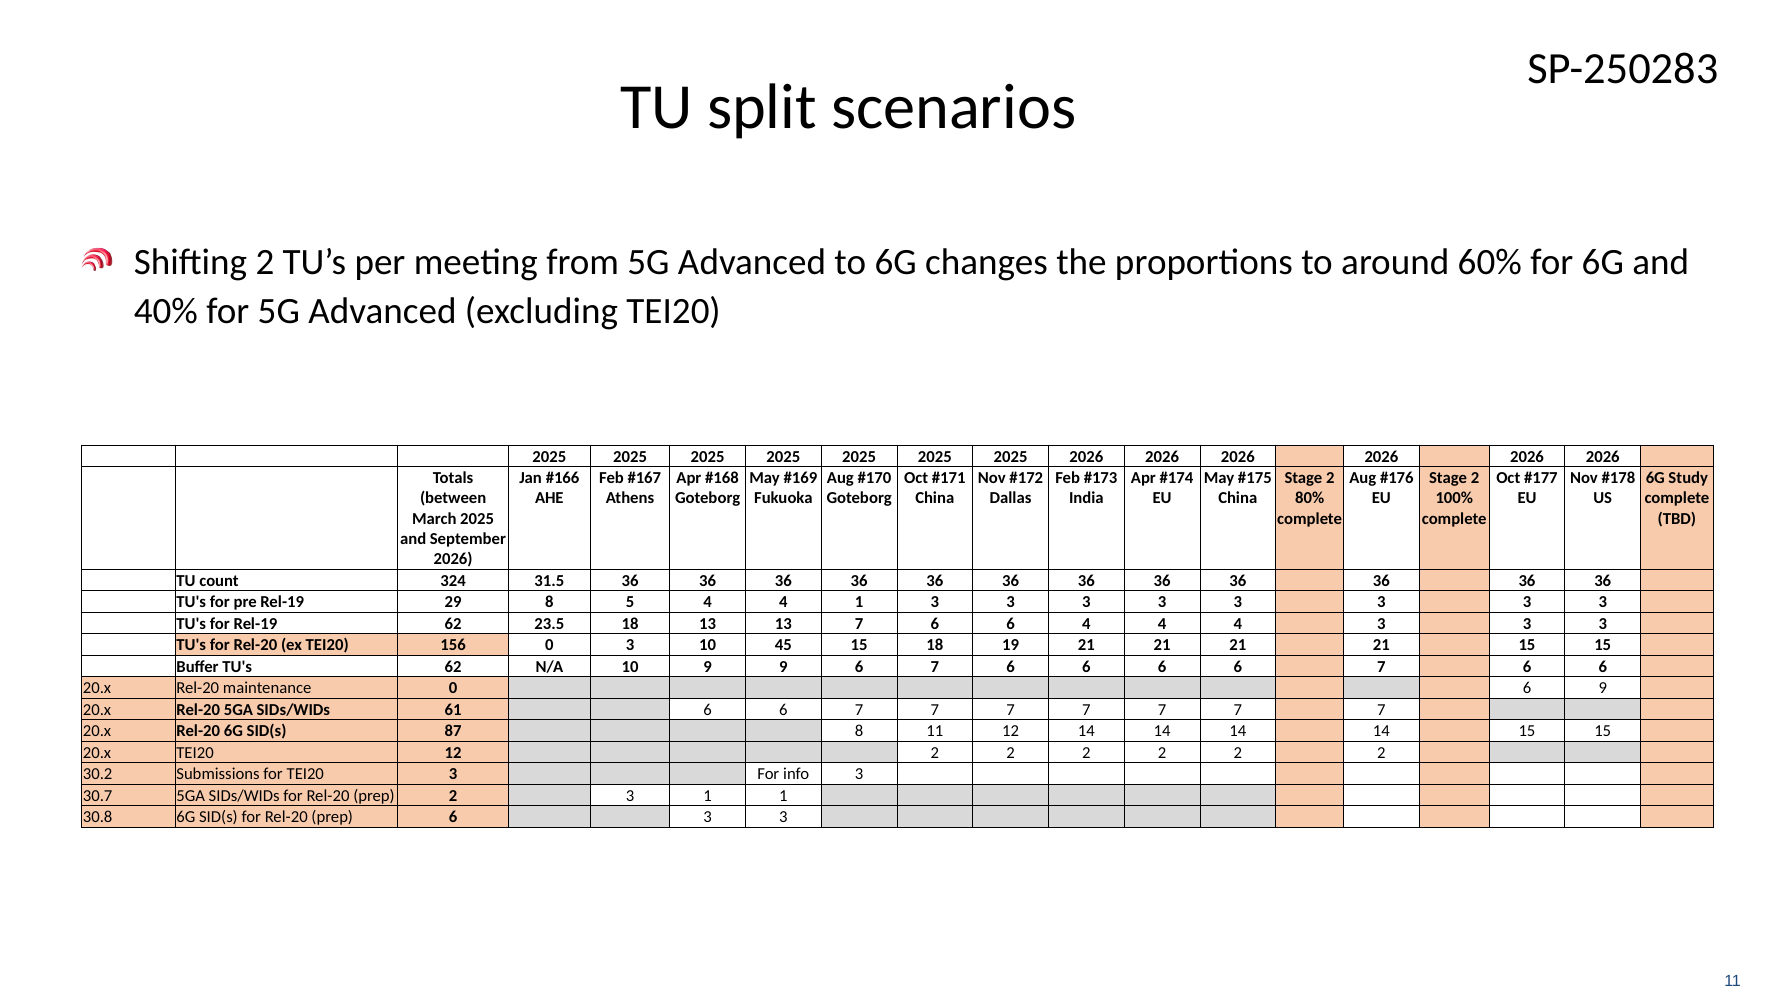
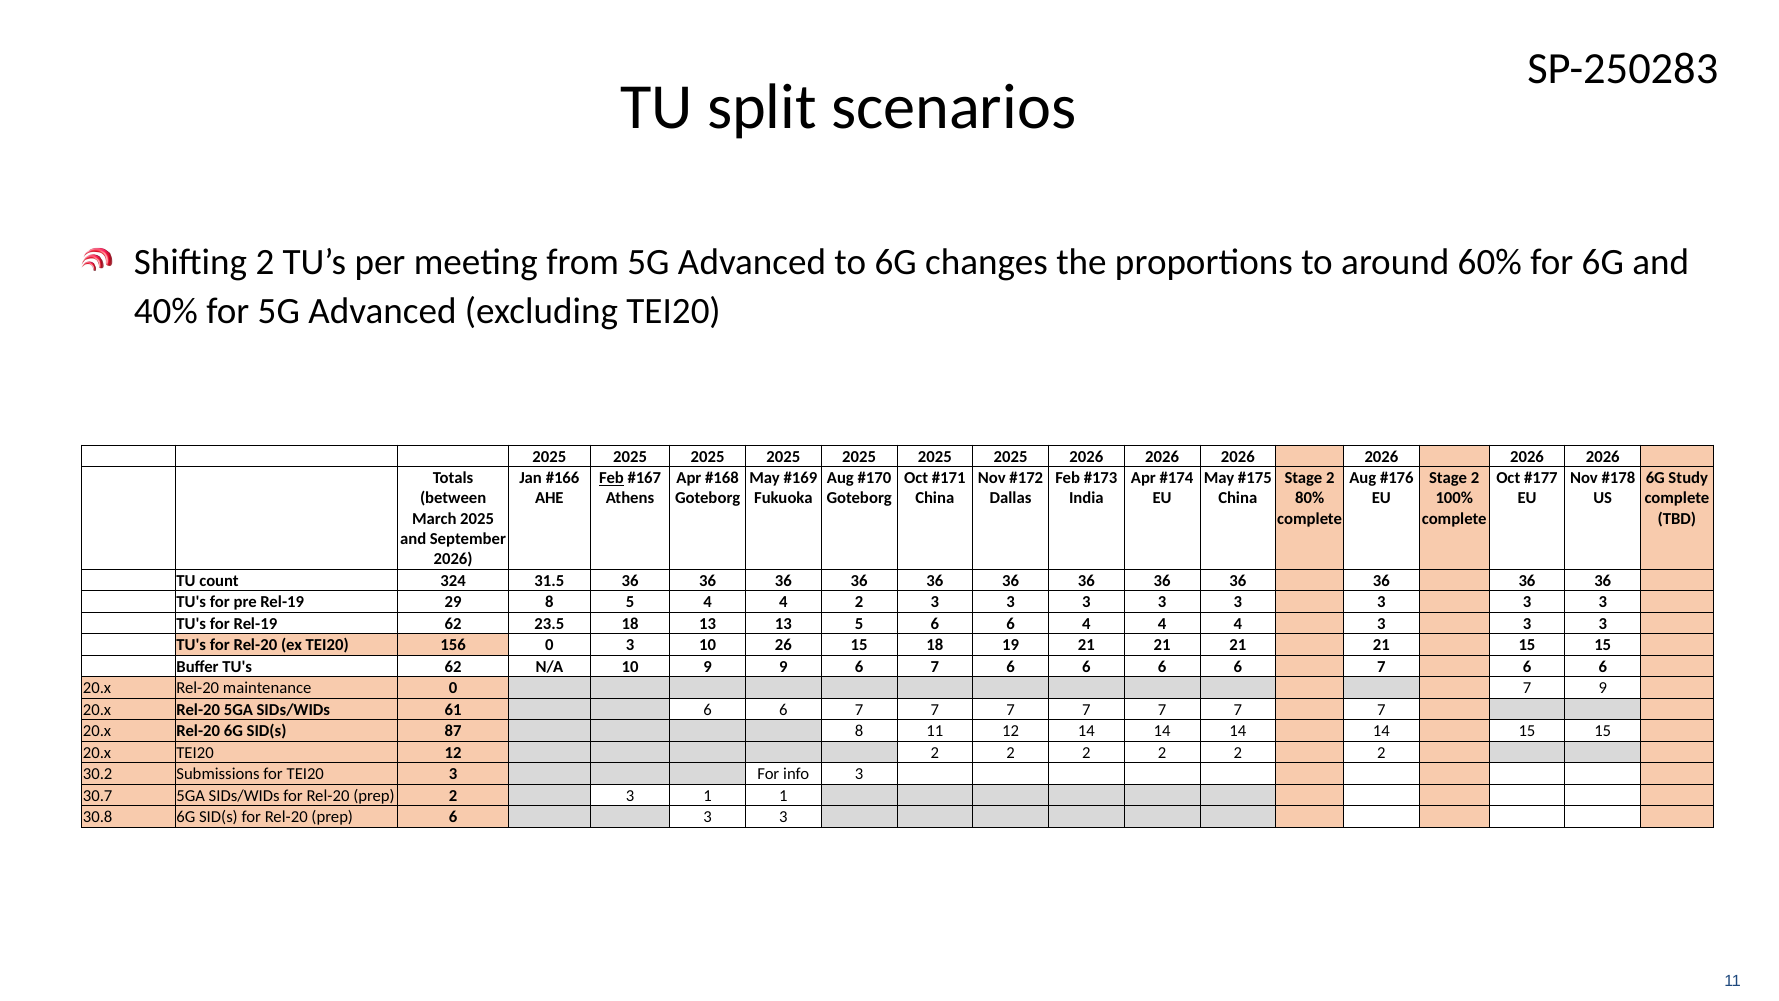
Feb at (611, 478) underline: none -> present
4 1: 1 -> 2
13 7: 7 -> 5
45: 45 -> 26
0 6: 6 -> 7
